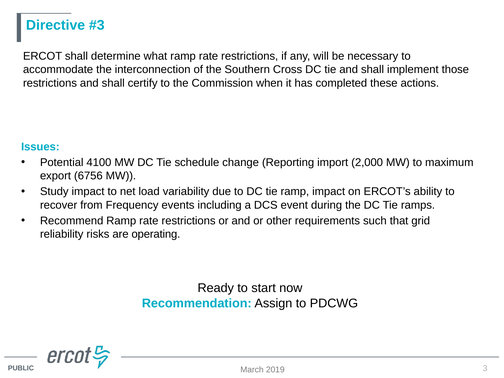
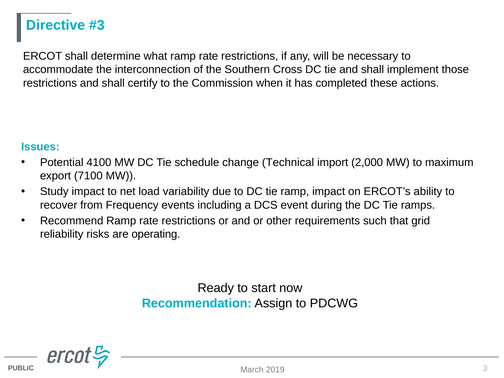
Reporting: Reporting -> Technical
6756: 6756 -> 7100
